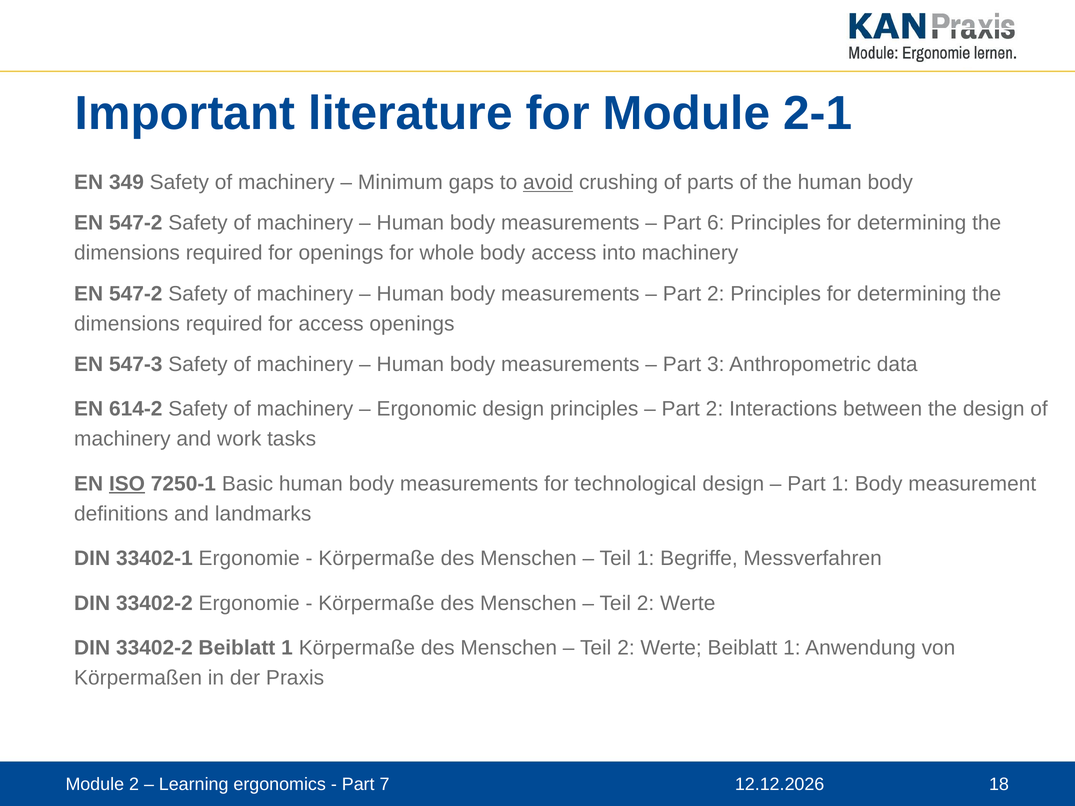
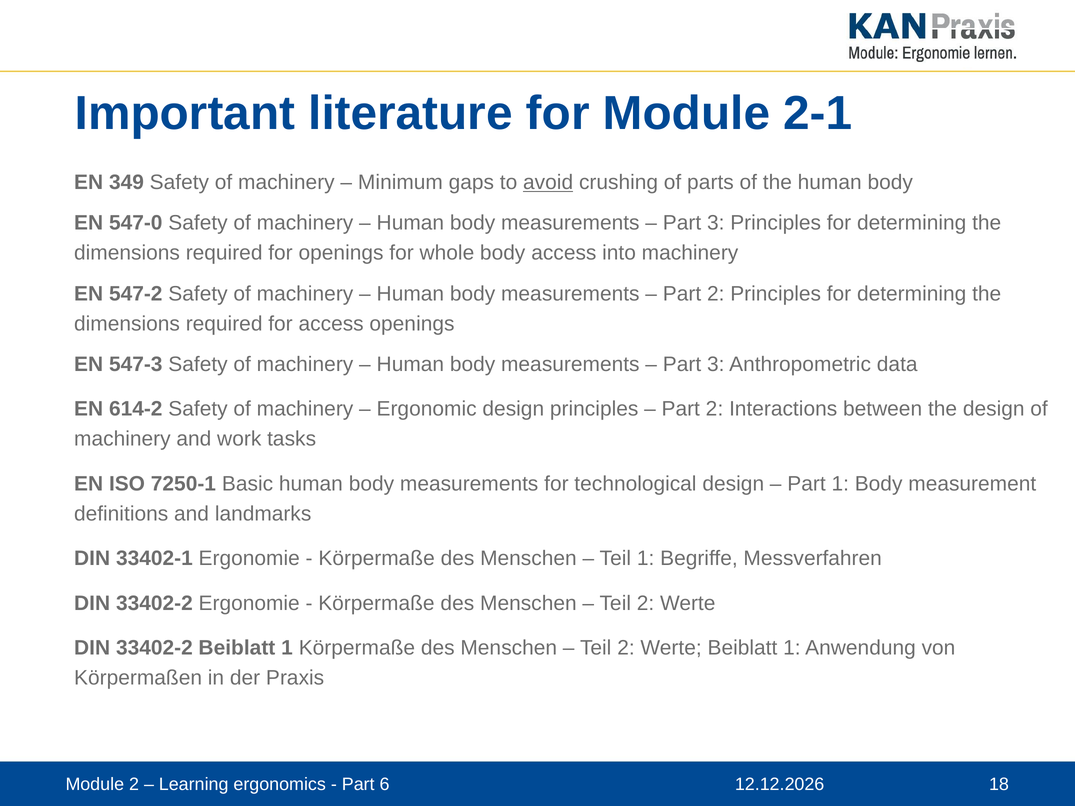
547-2 at (136, 223): 547-2 -> 547-0
6 at (716, 223): 6 -> 3
ISO underline: present -> none
7: 7 -> 6
